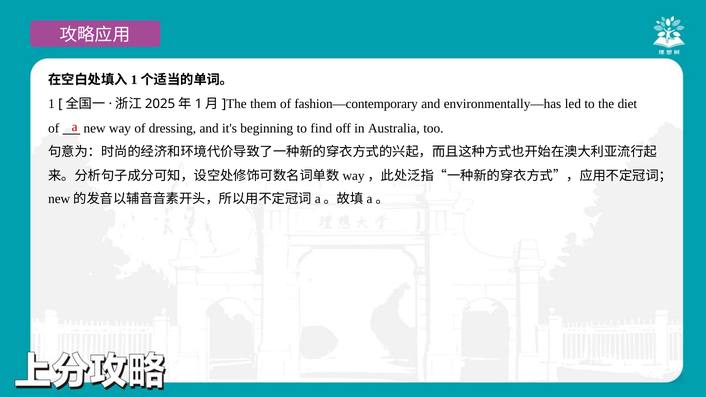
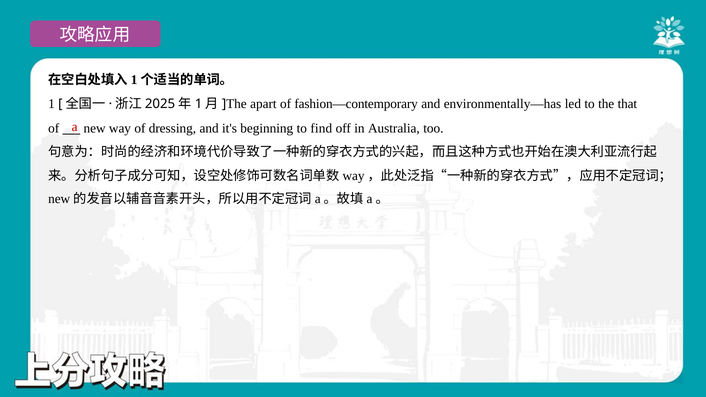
them: them -> apart
diet: diet -> that
